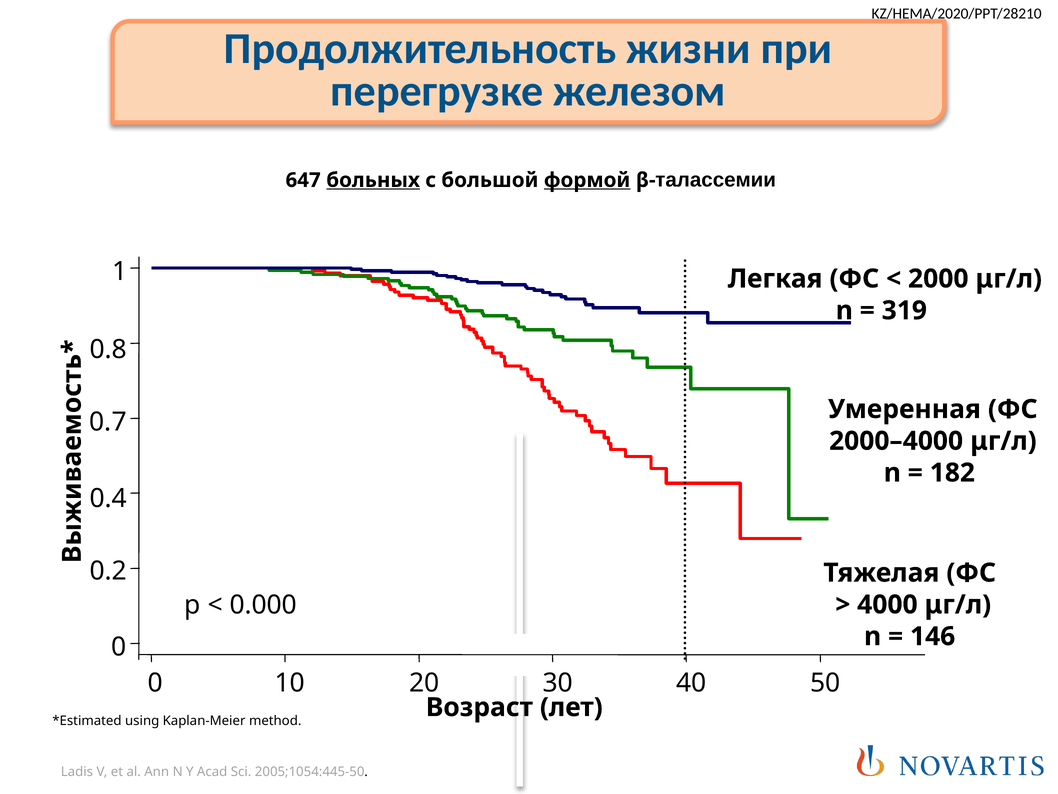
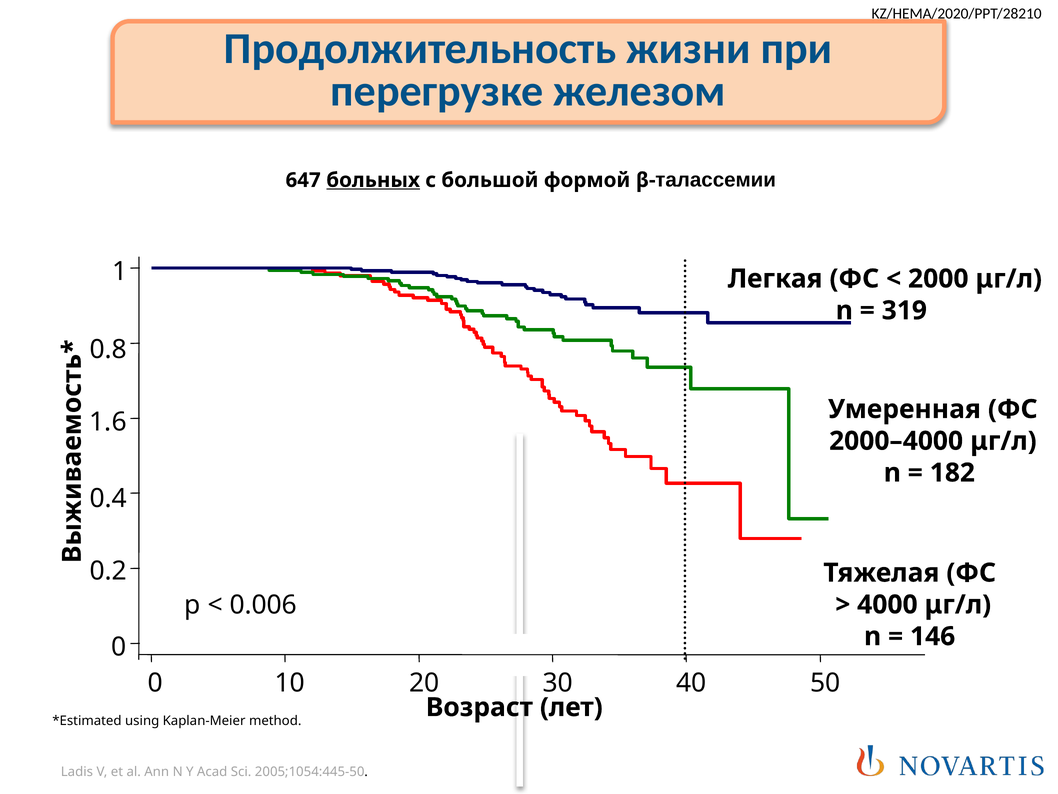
формой underline: present -> none
0.7: 0.7 -> 1.6
0.000: 0.000 -> 0.006
